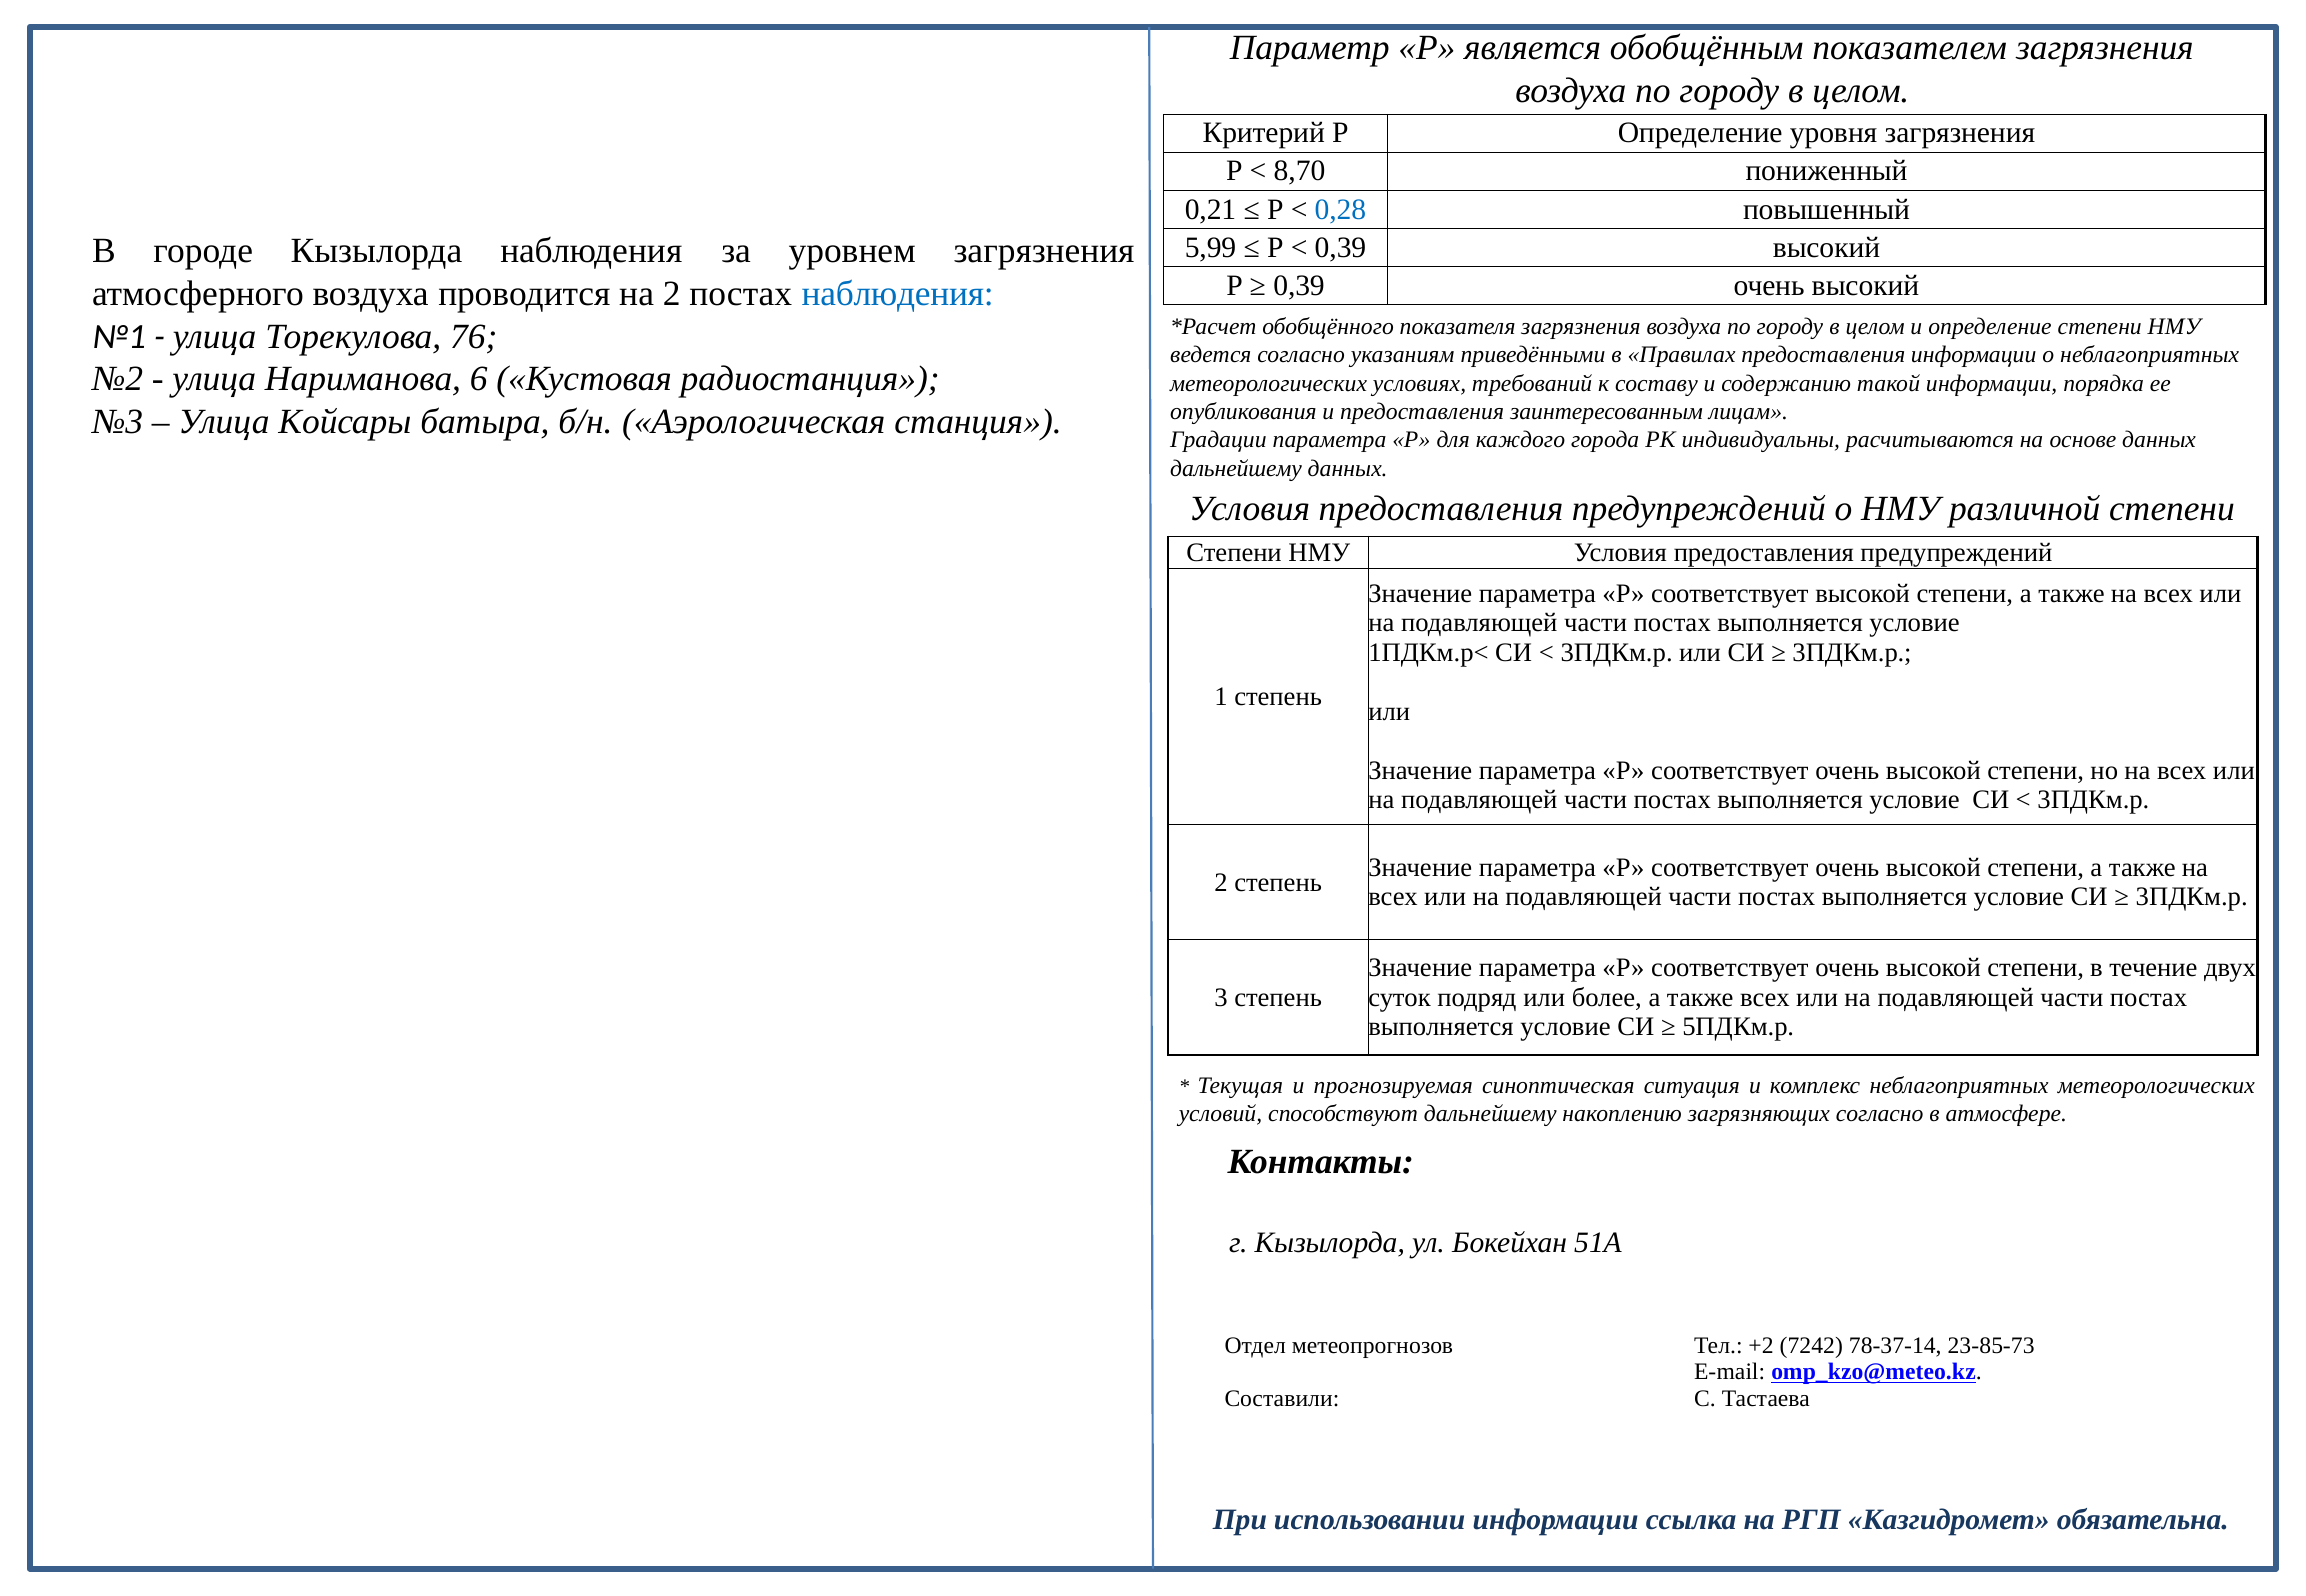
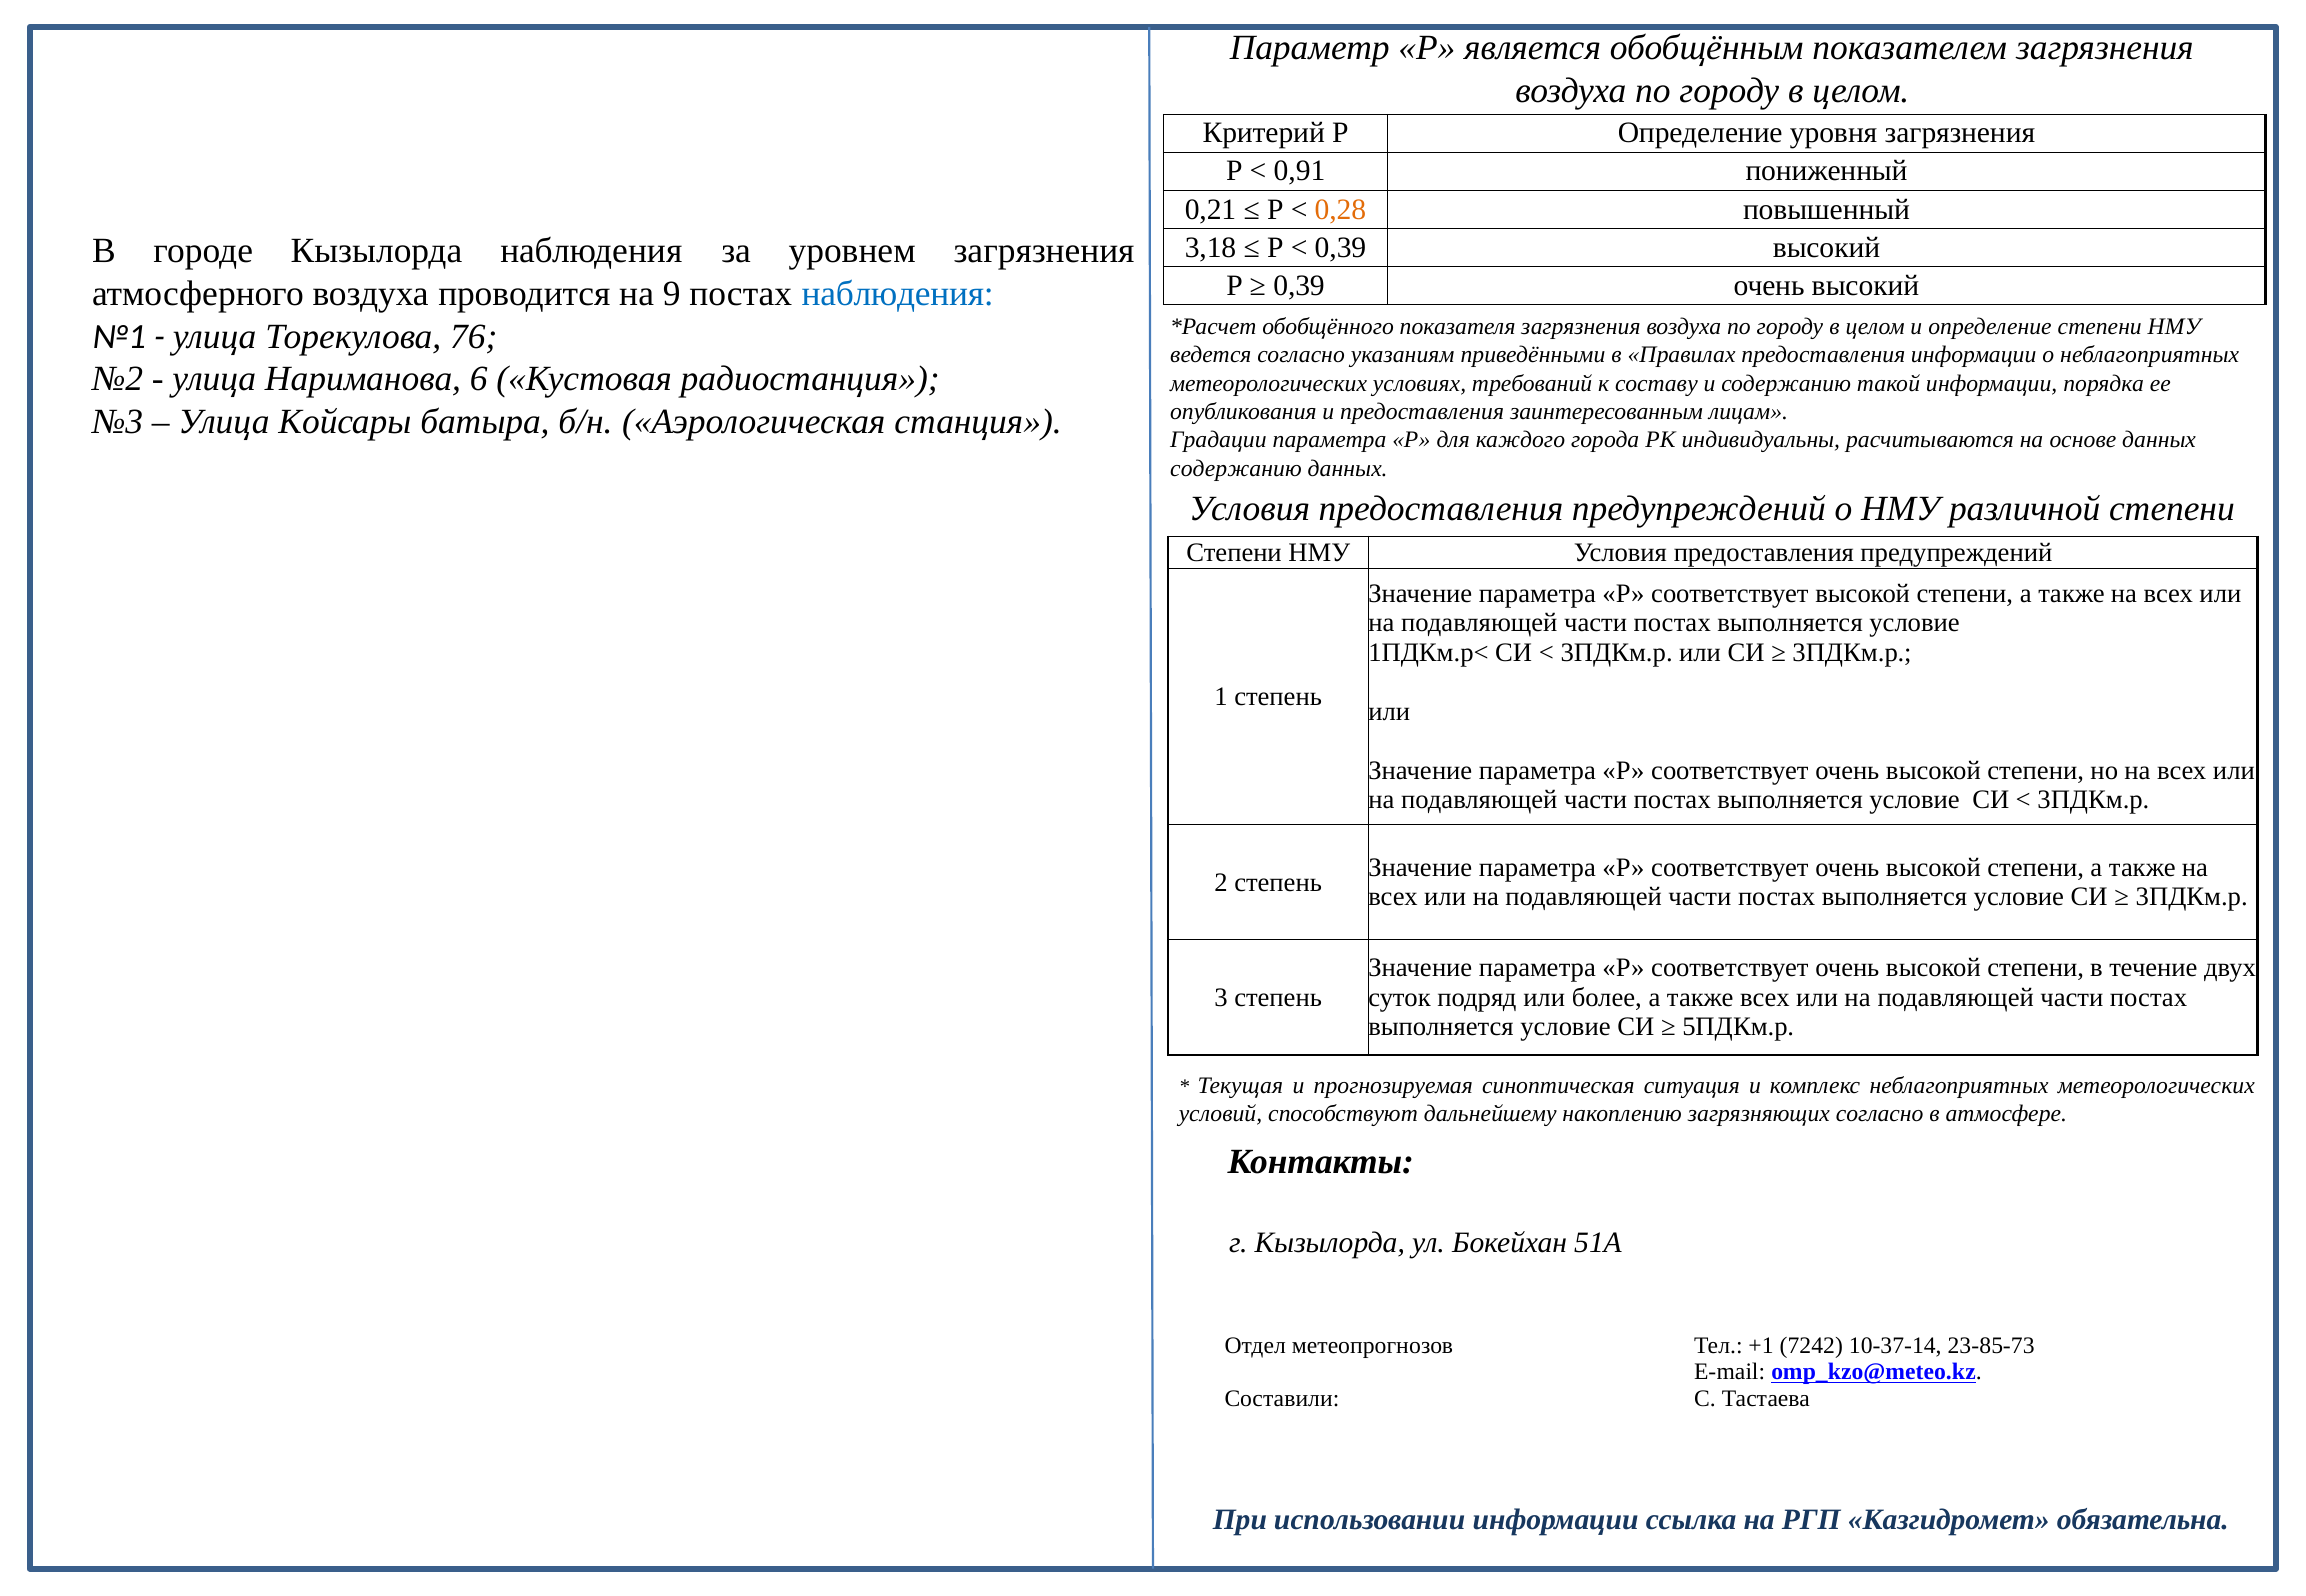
8,70: 8,70 -> 0,91
0,28 colour: blue -> orange
5,99: 5,99 -> 3,18
на 2: 2 -> 9
дальнейшему at (1236, 469): дальнейшему -> содержанию
+2: +2 -> +1
78-37-14: 78-37-14 -> 10-37-14
